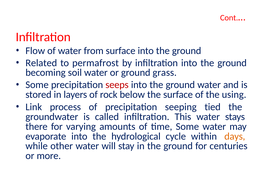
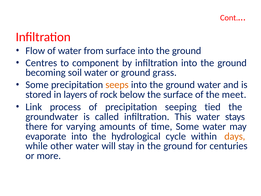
Related: Related -> Centres
permafrost: permafrost -> component
seeps colour: red -> orange
using: using -> meet
